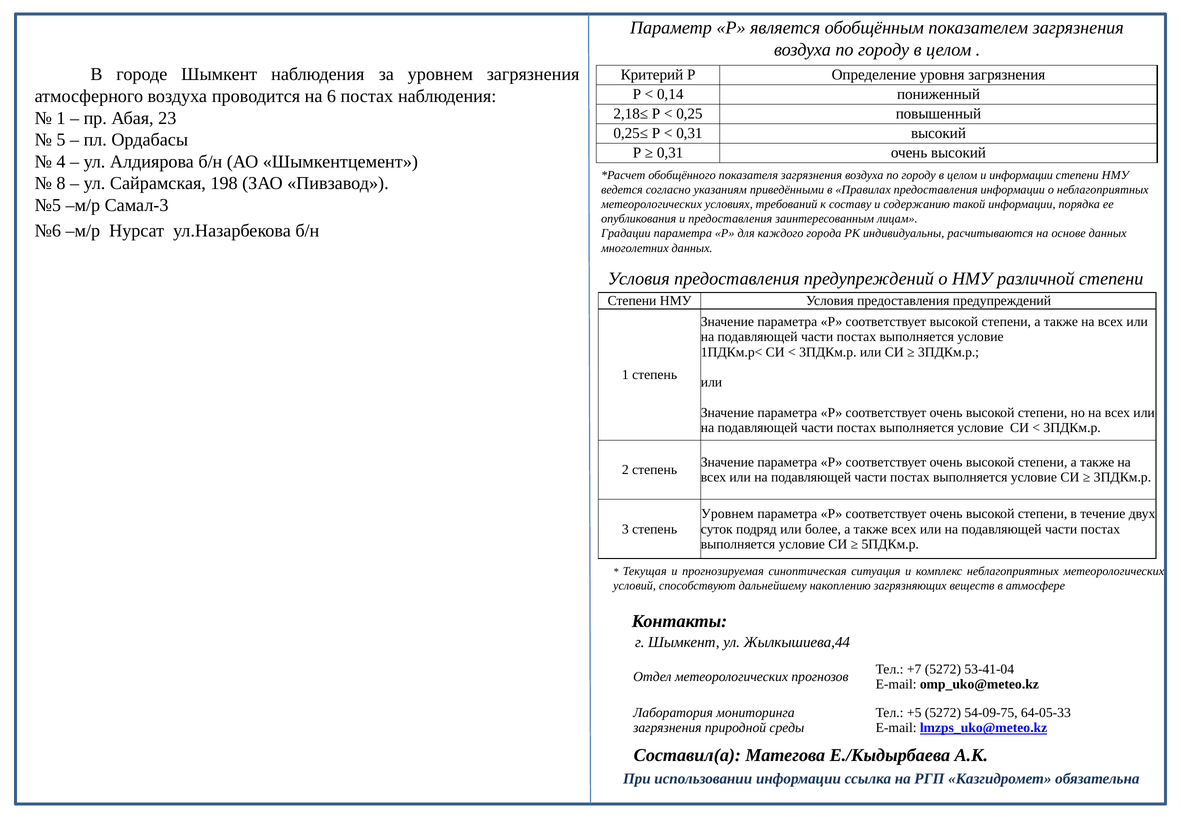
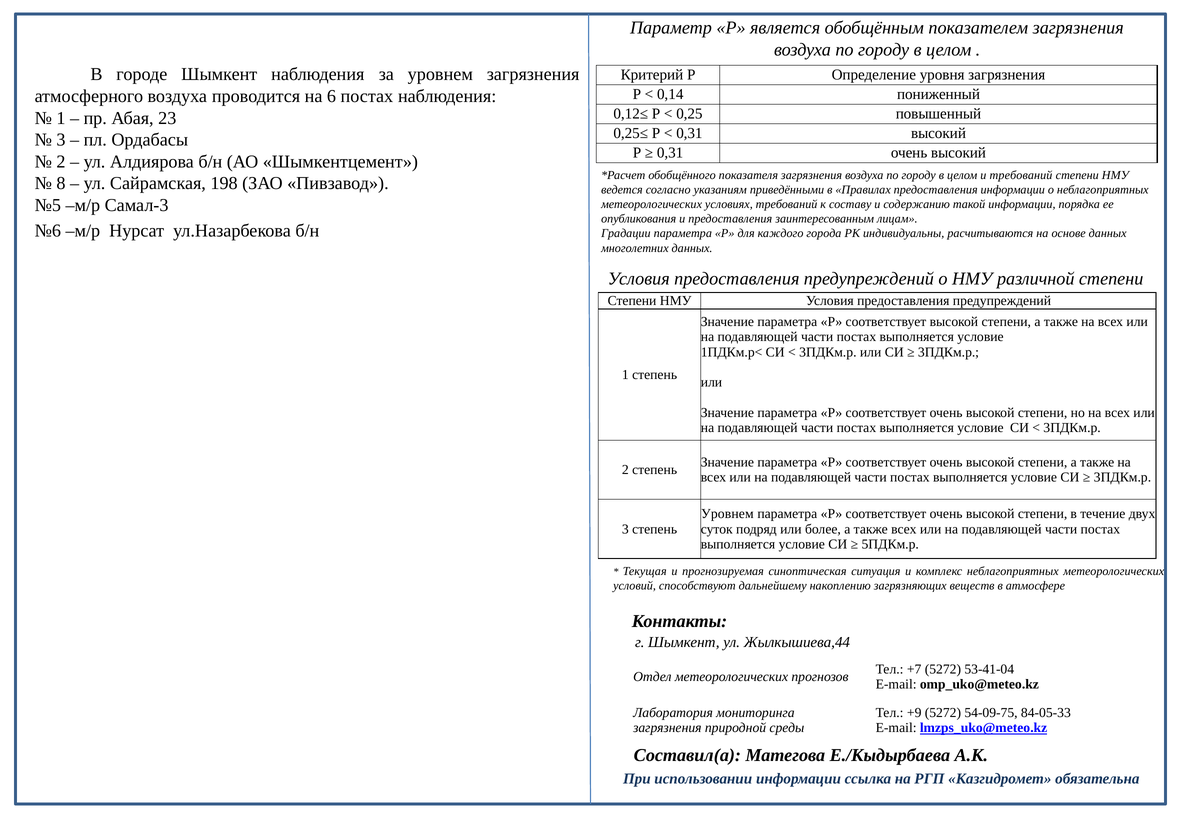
2,18≤: 2,18≤ -> 0,12≤
5 at (61, 140): 5 -> 3
4 at (61, 162): 4 -> 2
и информации: информации -> требований
+5: +5 -> +9
64-05-33: 64-05-33 -> 84-05-33
